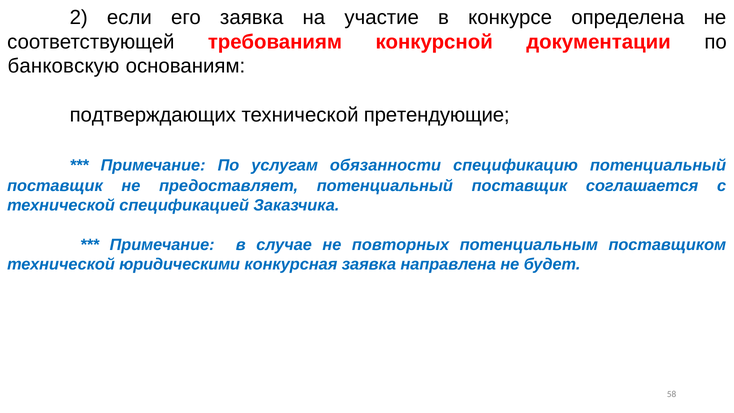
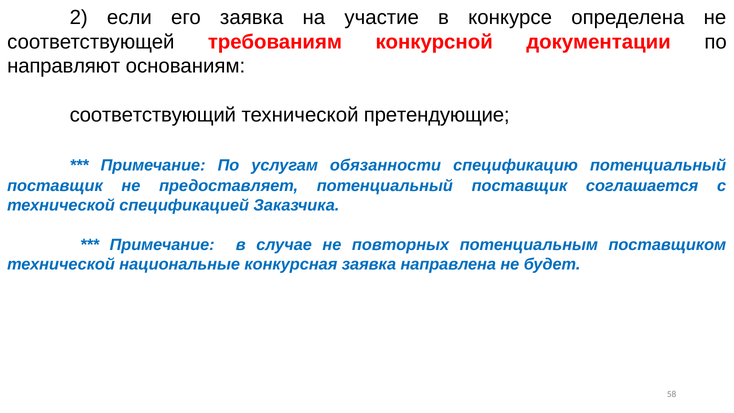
банковскую: банковскую -> направляют
подтверждающих: подтверждающих -> соответствующий
юридическими: юридическими -> национальные
